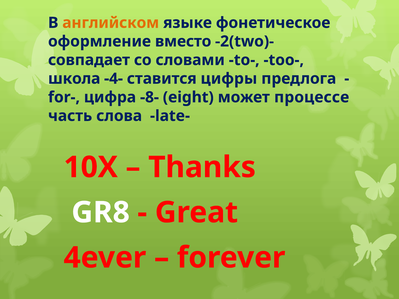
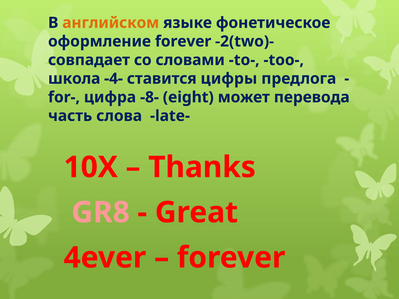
оформление вместо: вместо -> forever
процессе: процессе -> перевода
GR8 colour: white -> pink
